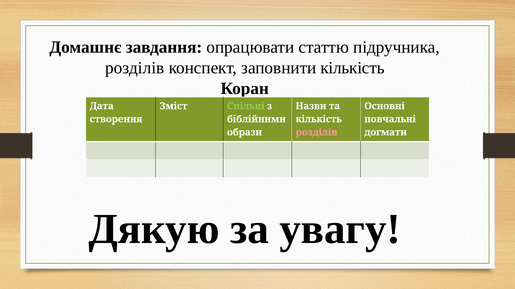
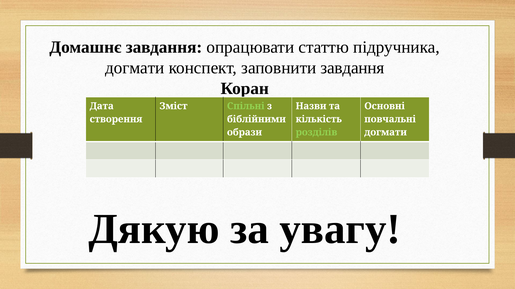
розділів at (135, 68): розділів -> догмати
заповнити кількість: кількість -> завдання
розділів at (316, 133) colour: pink -> light green
